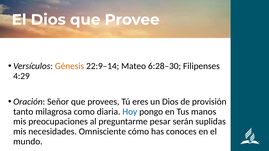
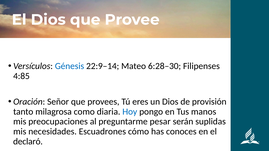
Génesis colour: orange -> blue
4:29: 4:29 -> 4:85
Omnisciente: Omnisciente -> Escuadrones
mundo: mundo -> declaró
